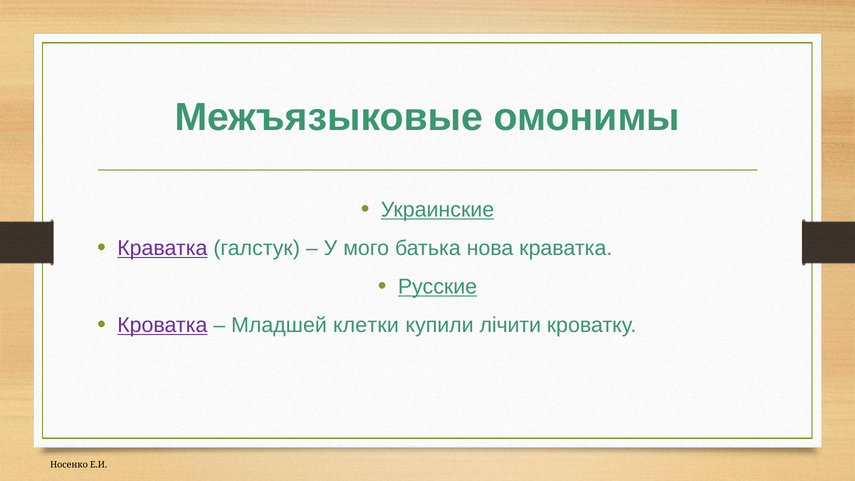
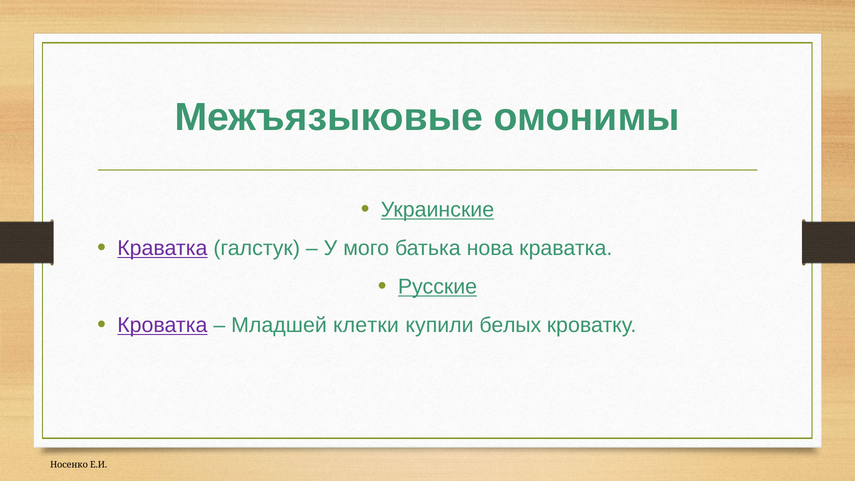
лічити: лічити -> белых
